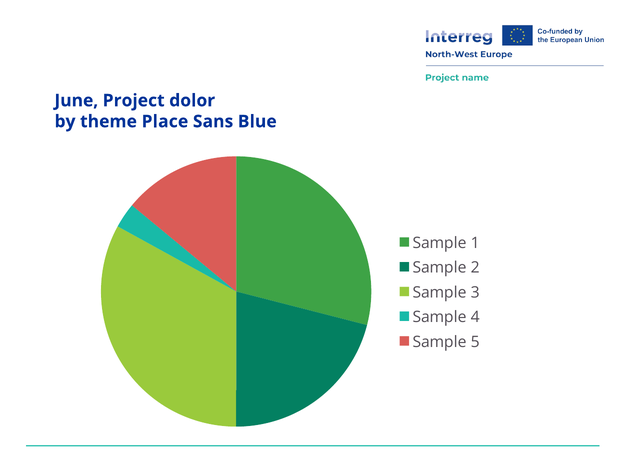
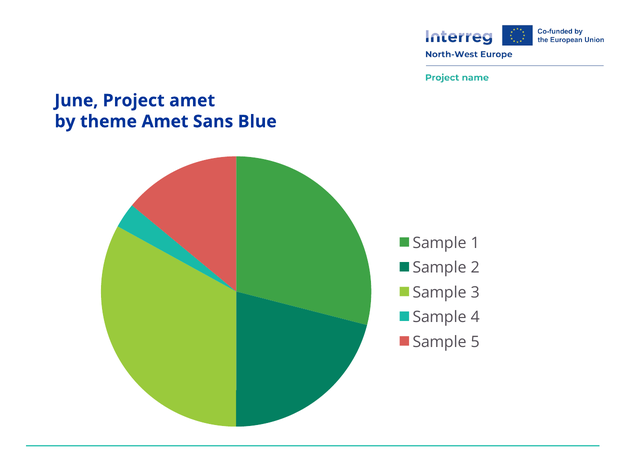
Project dolor: dolor -> amet
theme Place: Place -> Amet
